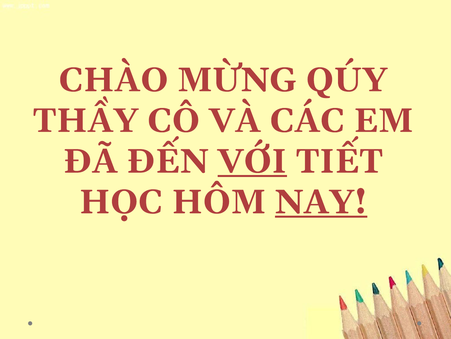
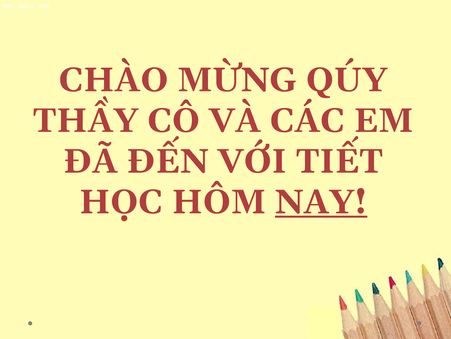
VỚI underline: present -> none
